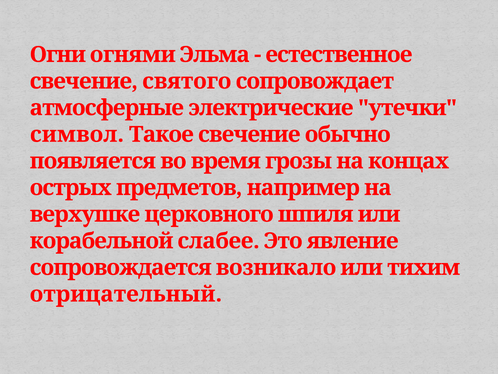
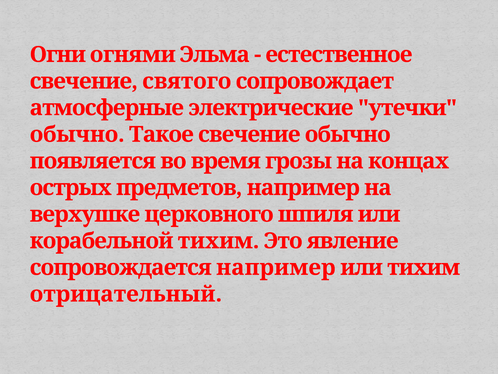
символ at (77, 134): символ -> обычно
корабельной слабее: слабее -> тихим
сопровождается возникало: возникало -> например
